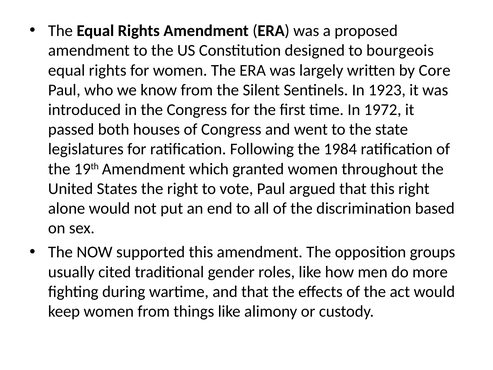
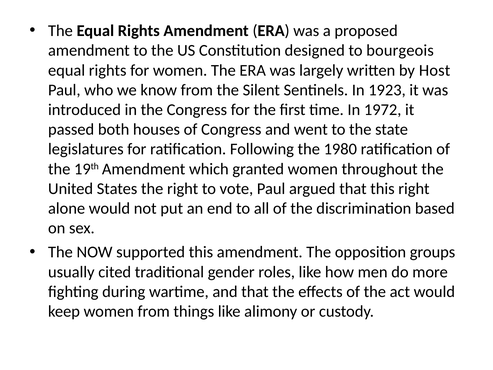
Core: Core -> Host
1984: 1984 -> 1980
